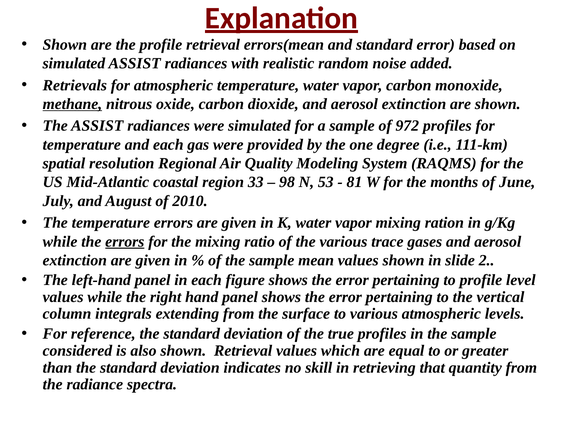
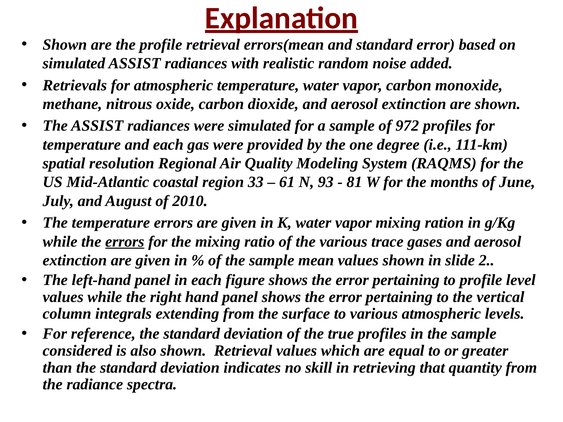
methane underline: present -> none
98: 98 -> 61
53: 53 -> 93
